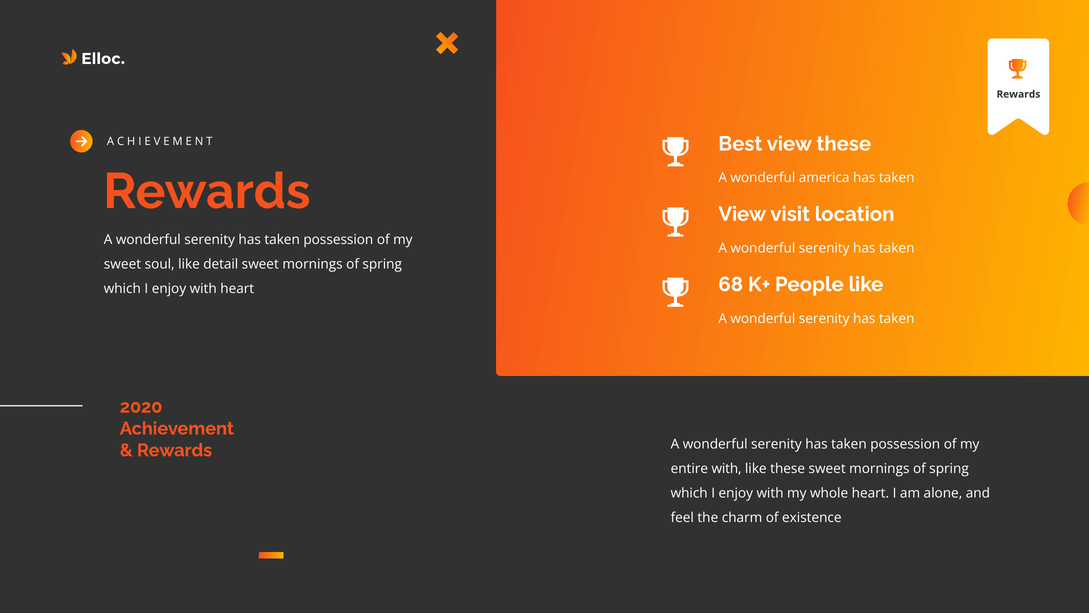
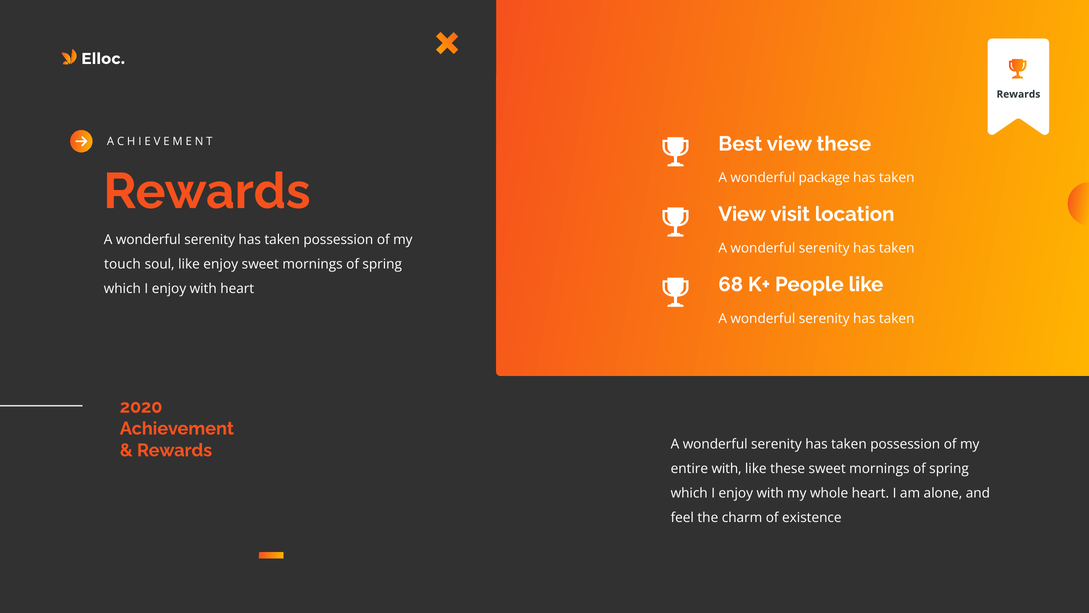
america: america -> package
sweet at (122, 264): sweet -> touch
like detail: detail -> enjoy
